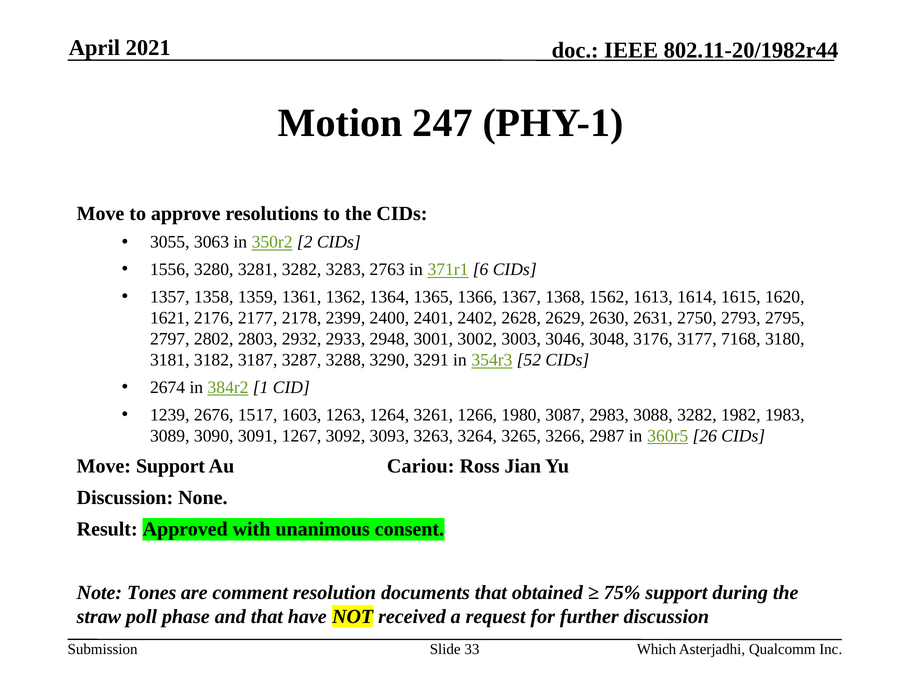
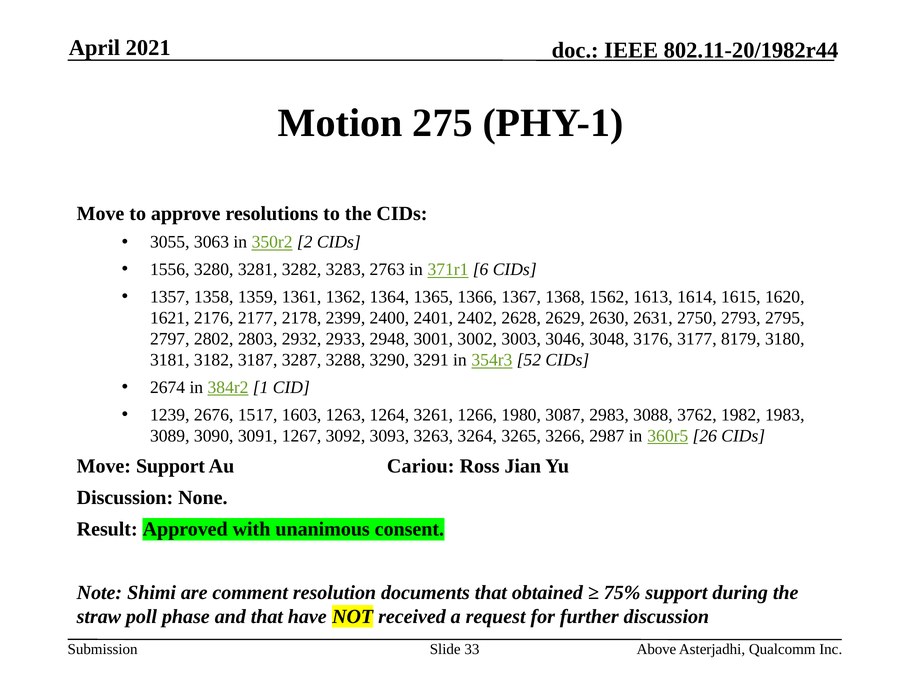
247: 247 -> 275
7168: 7168 -> 8179
3088 3282: 3282 -> 3762
Tones: Tones -> Shimi
Which: Which -> Above
